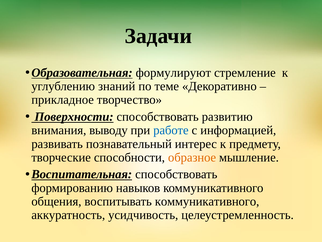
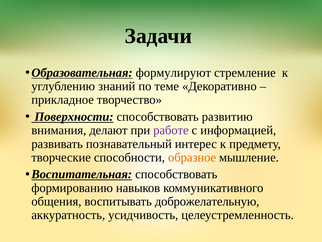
выводу: выводу -> делают
работе colour: blue -> purple
воспитывать коммуникативного: коммуникативного -> доброжелательную
